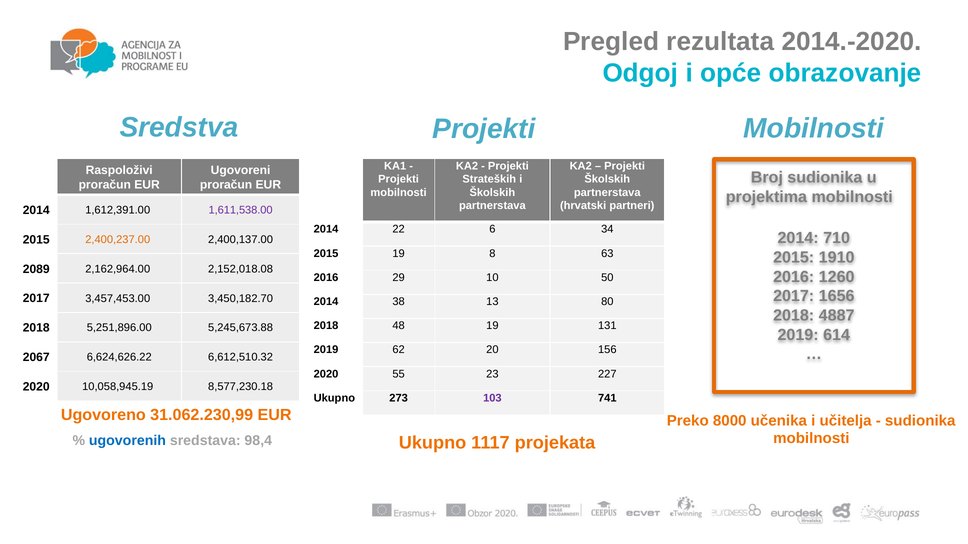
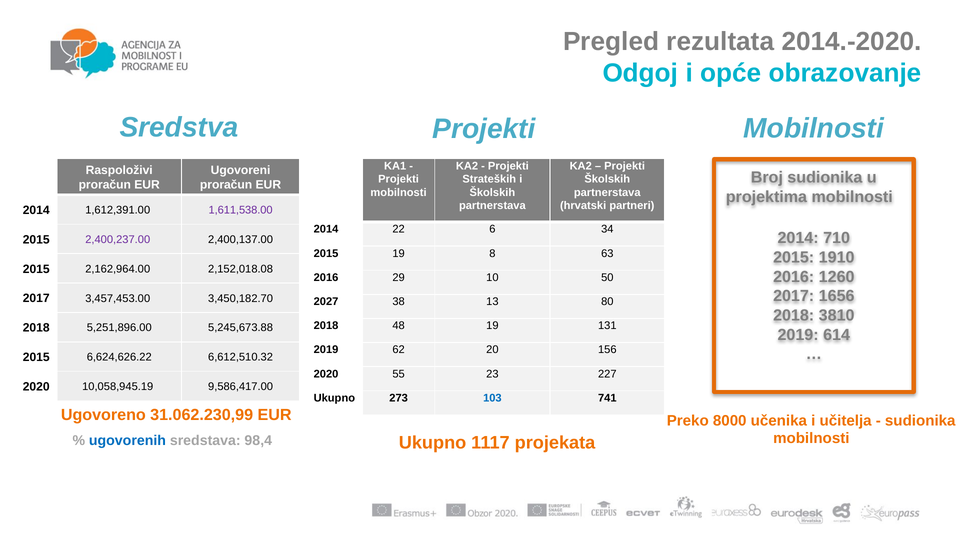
2,400,237.00 colour: orange -> purple
2089 at (36, 269): 2089 -> 2015
2014 at (326, 302): 2014 -> 2027
4887: 4887 -> 3810
2067 at (36, 358): 2067 -> 2015
8,577,230.18: 8,577,230.18 -> 9,586,417.00
103 colour: purple -> blue
